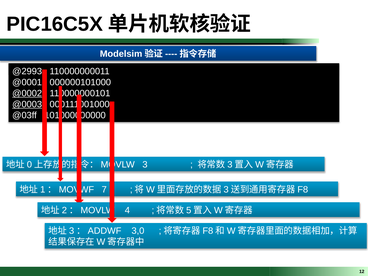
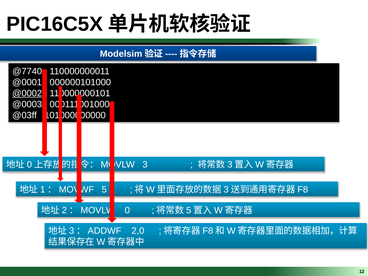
@2993: @2993 -> @7740
@0003 underline: present -> none
7: 7 -> 5
4: 4 -> 0
3,0: 3,0 -> 2,0
